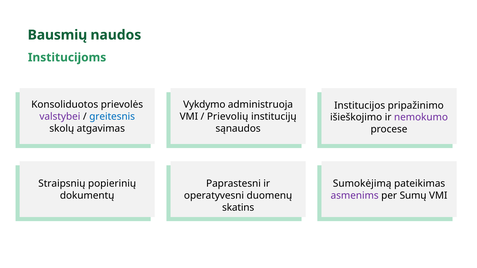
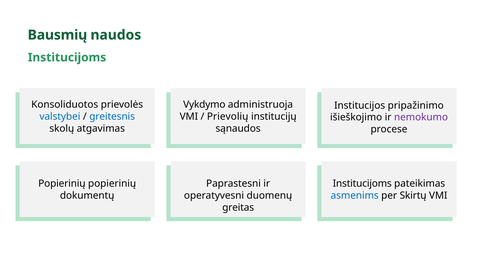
valstybei colour: purple -> blue
Straipsnių at (62, 184): Straipsnių -> Popierinių
Sumokėjimą at (362, 184): Sumokėjimą -> Institucijoms
asmenims colour: purple -> blue
Sumų: Sumų -> Skirtų
skatins: skatins -> greitas
